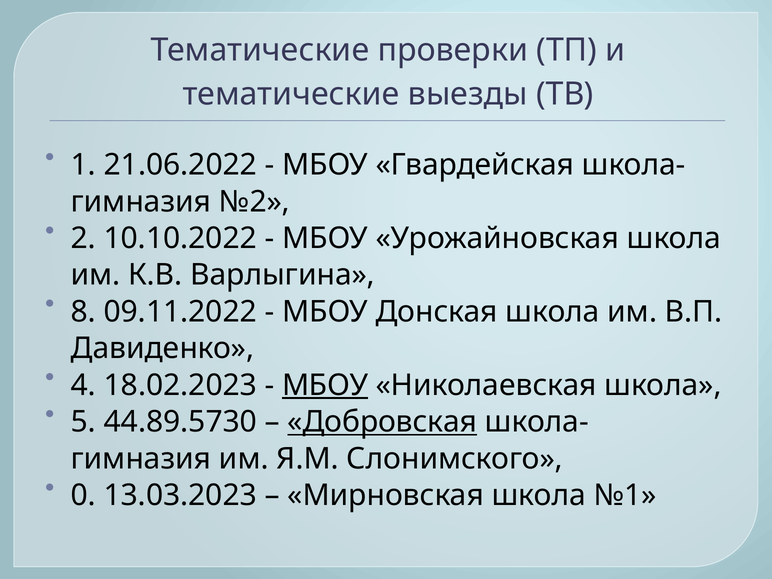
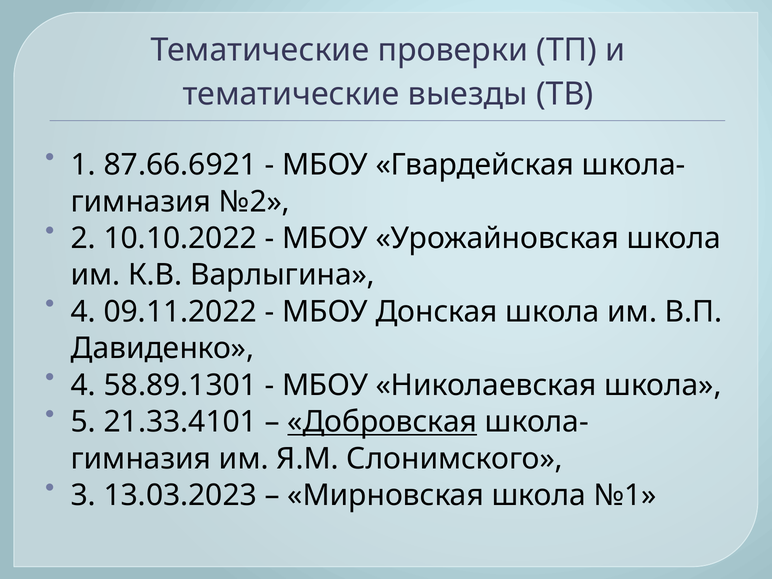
21.06.2022: 21.06.2022 -> 87.66.6921
8 at (83, 312): 8 -> 4
18.02.2023: 18.02.2023 -> 58.89.1301
МБОУ at (325, 385) underline: present -> none
44.89.5730: 44.89.5730 -> 21.33.4101
0: 0 -> 3
